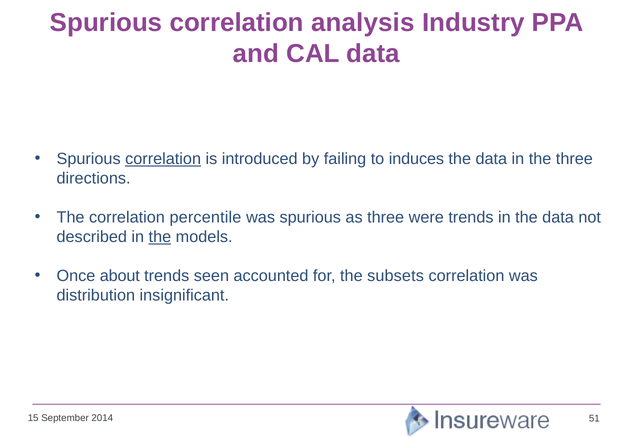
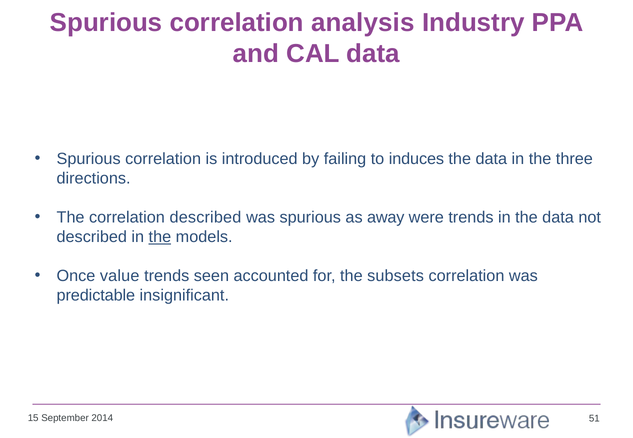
correlation at (163, 159) underline: present -> none
correlation percentile: percentile -> described
as three: three -> away
about: about -> value
distribution: distribution -> predictable
